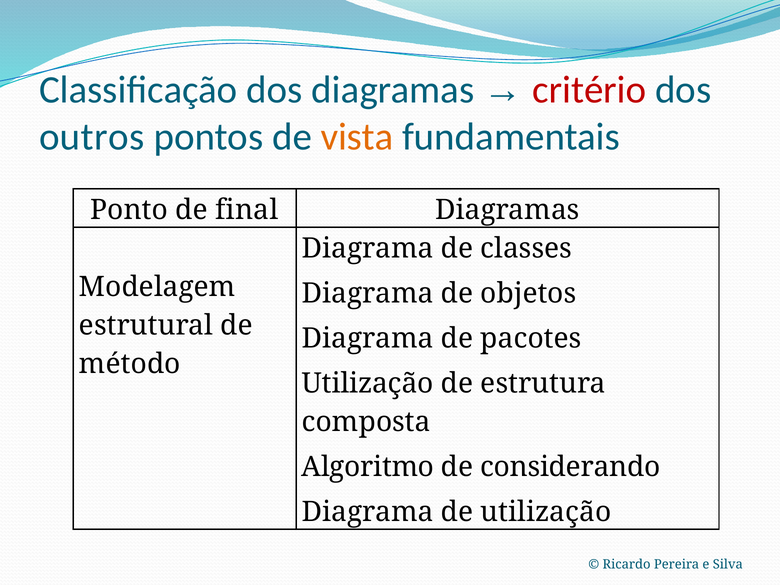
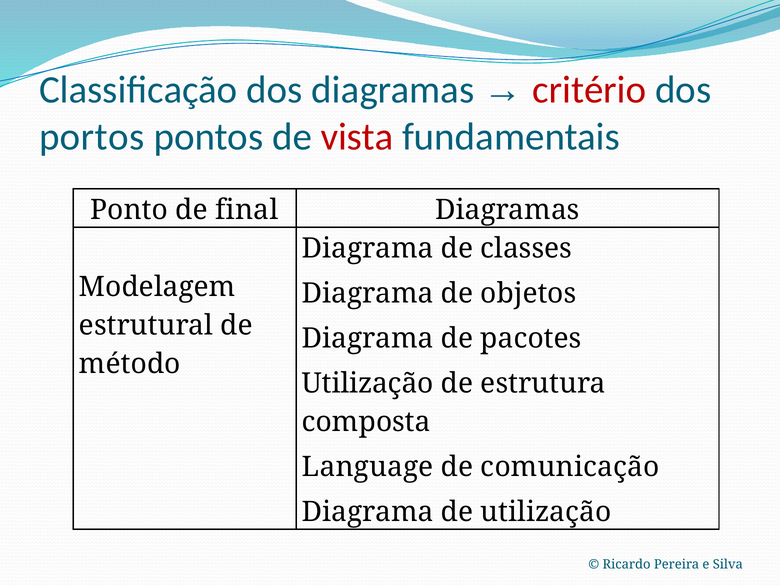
outros: outros -> portos
vista colour: orange -> red
Algoritmo: Algoritmo -> Language
considerando: considerando -> comunicação
